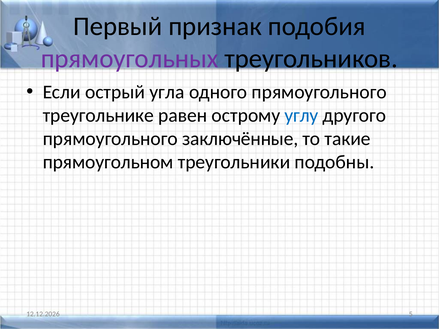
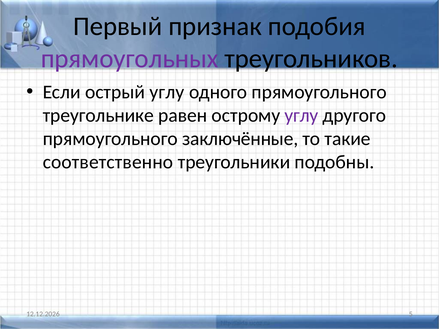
острый угла: угла -> углу
углу at (302, 116) colour: blue -> purple
прямоугольном: прямоугольном -> соответственно
